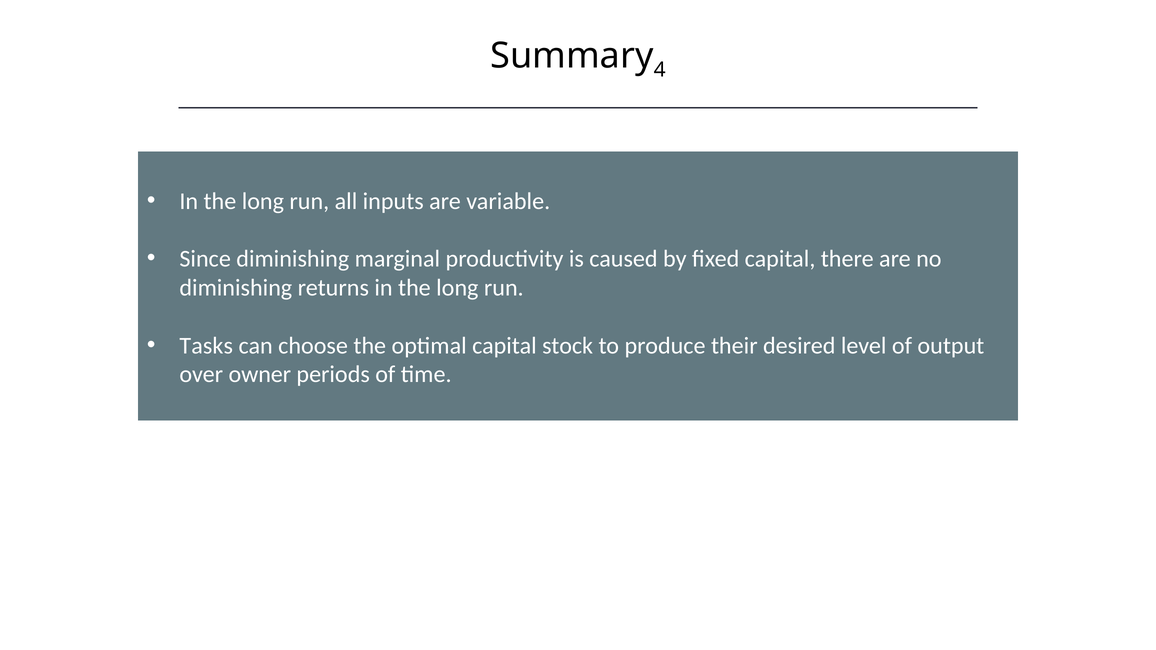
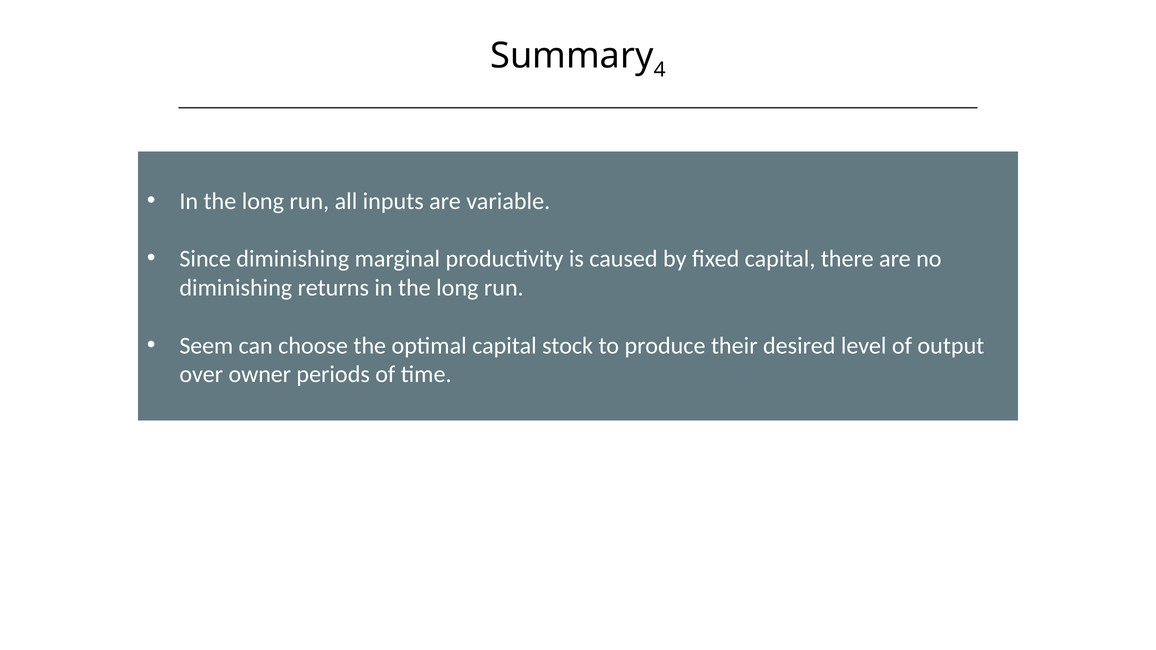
Tasks: Tasks -> Seem
